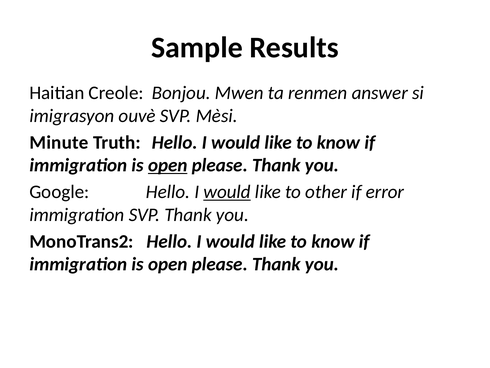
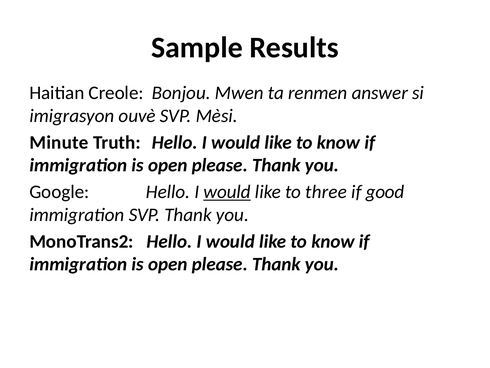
open at (168, 165) underline: present -> none
other: other -> three
error: error -> good
